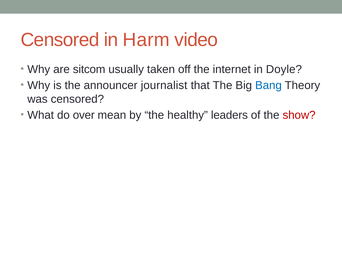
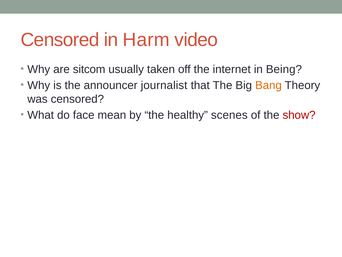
Doyle: Doyle -> Being
Bang colour: blue -> orange
over: over -> face
leaders: leaders -> scenes
